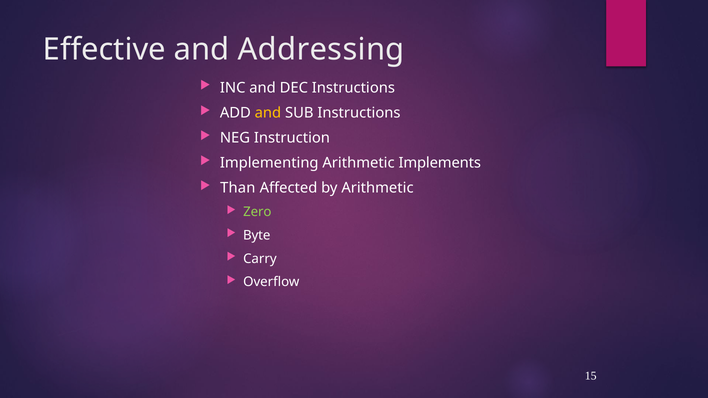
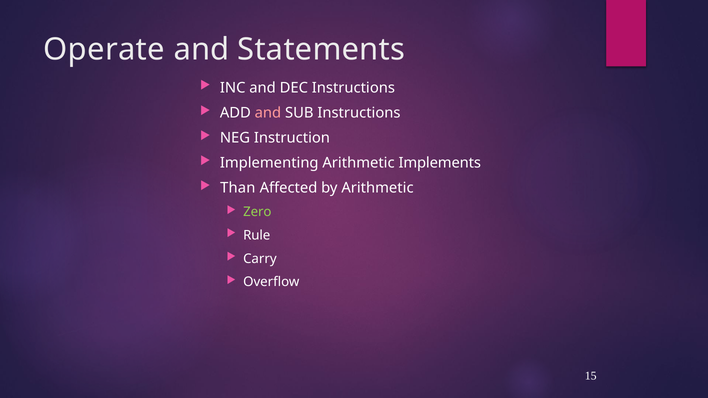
Effective: Effective -> Operate
Addressing: Addressing -> Statements
and at (268, 113) colour: yellow -> pink
Byte: Byte -> Rule
